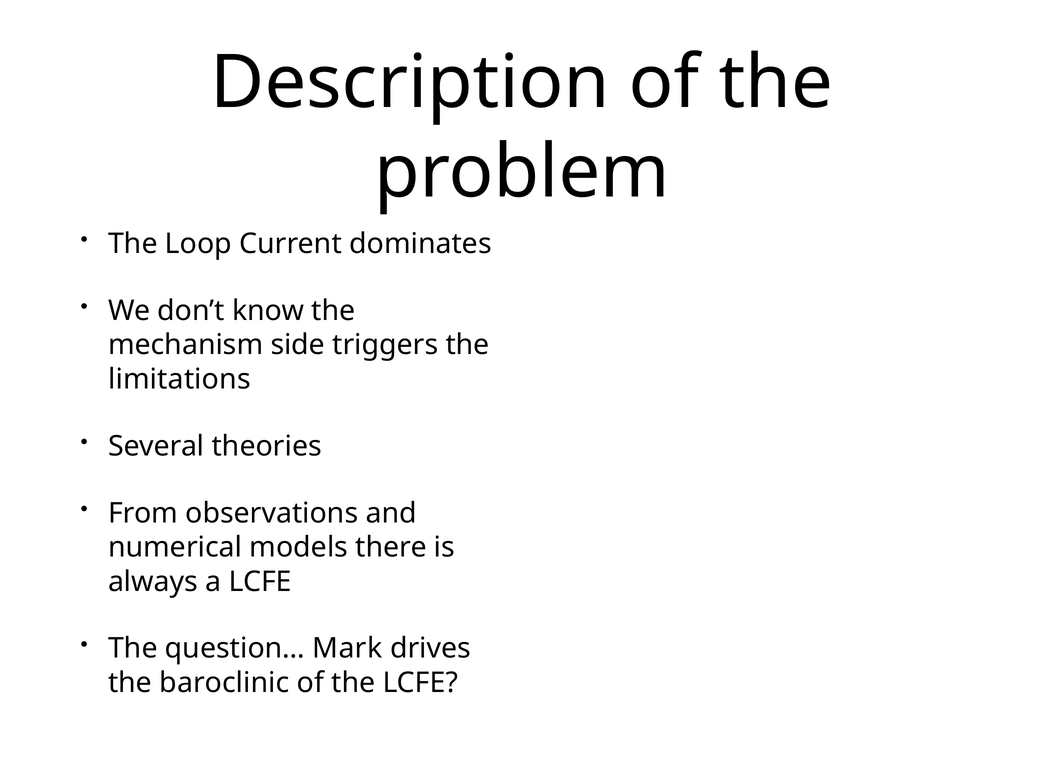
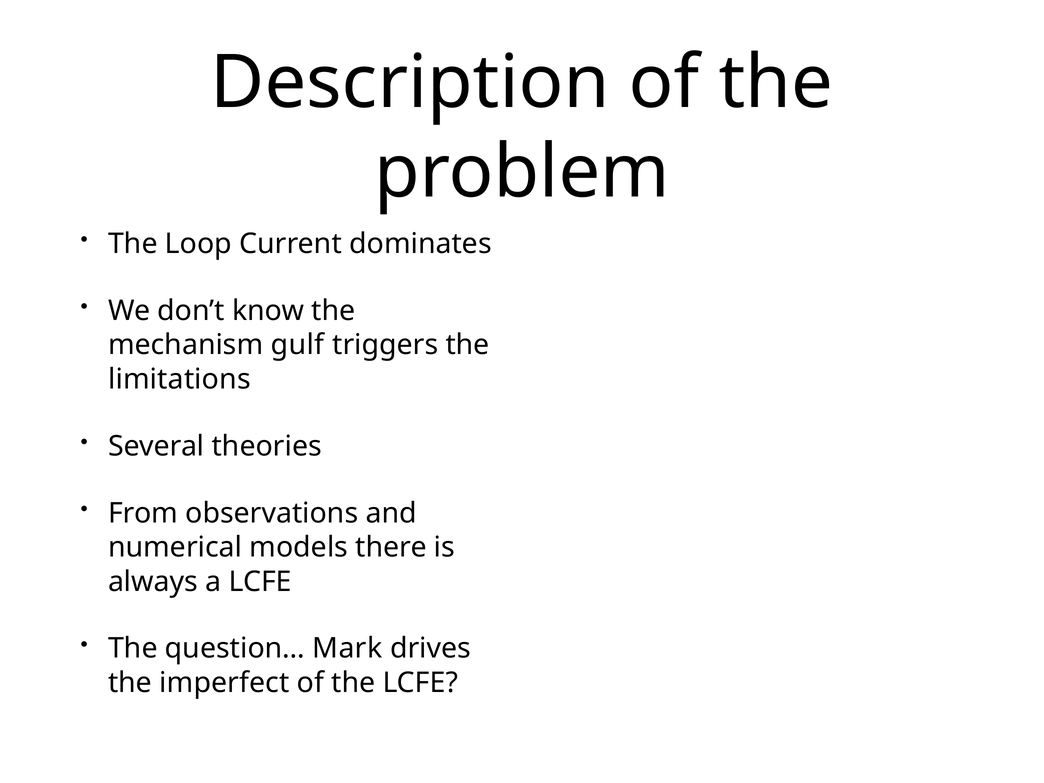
side: side -> gulf
baroclinic: baroclinic -> imperfect
